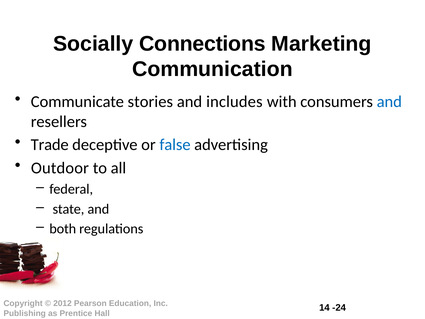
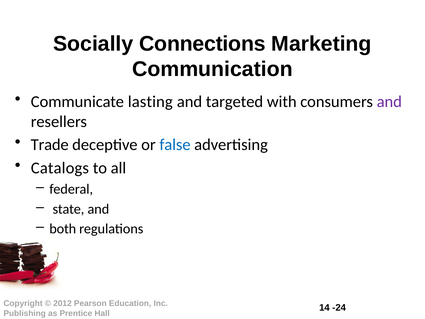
stories: stories -> lasting
includes: includes -> targeted
and at (389, 102) colour: blue -> purple
Outdoor: Outdoor -> Catalogs
